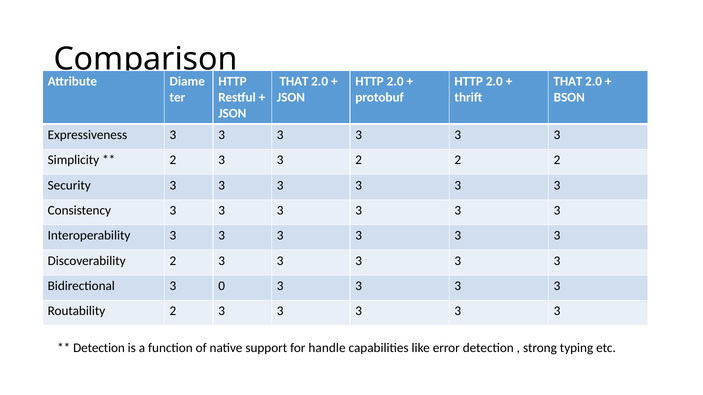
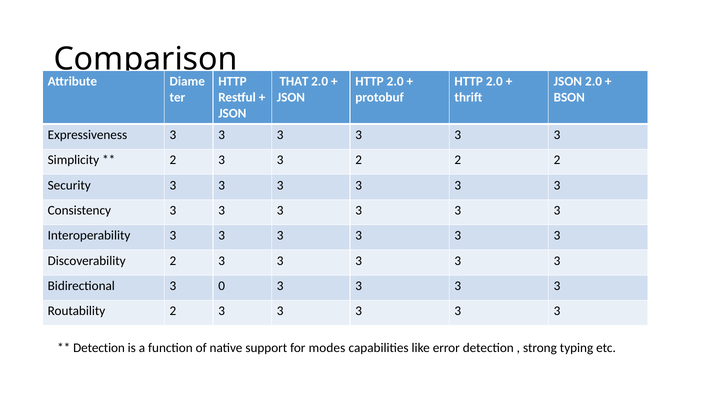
THAT at (568, 82): THAT -> JSON
handle: handle -> modes
